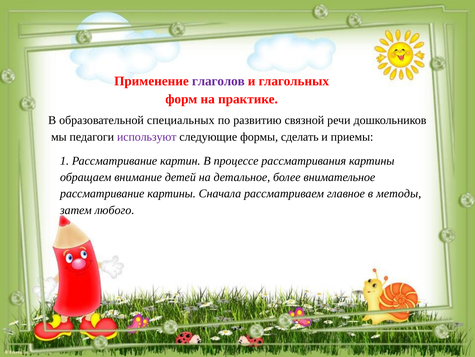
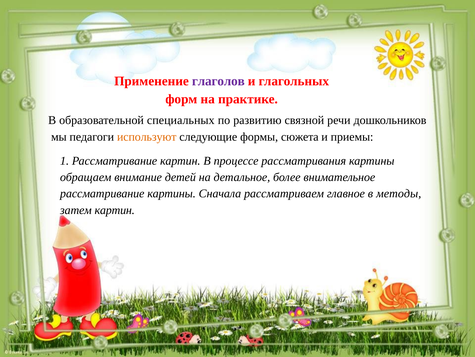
используют colour: purple -> orange
сделать: сделать -> сюжета
затем любого: любого -> картин
